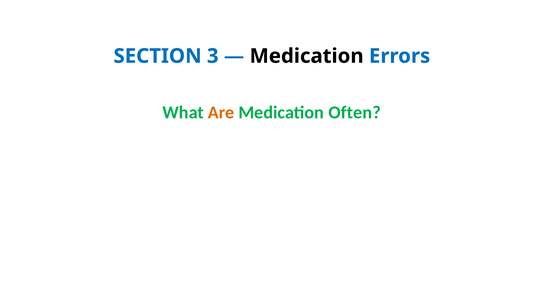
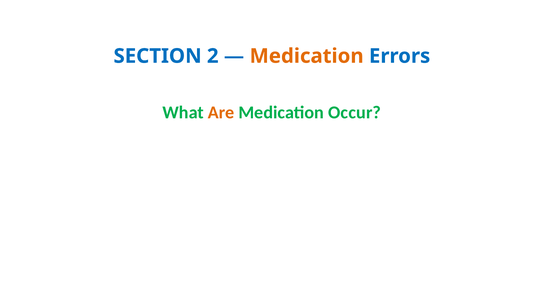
3: 3 -> 2
Medication at (307, 56) colour: black -> orange
Often: Often -> Occur
